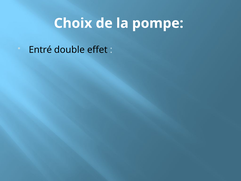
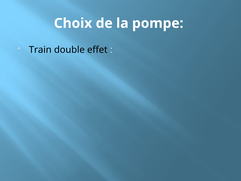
Entré: Entré -> Train
